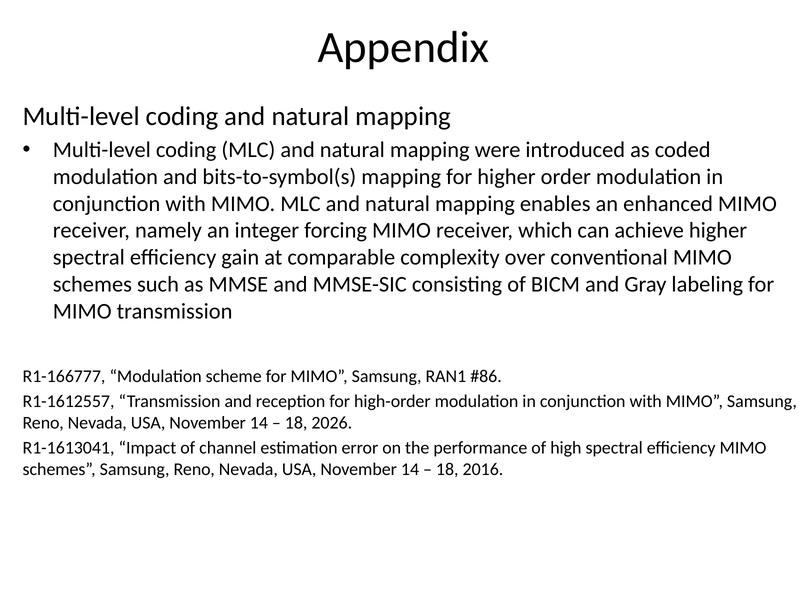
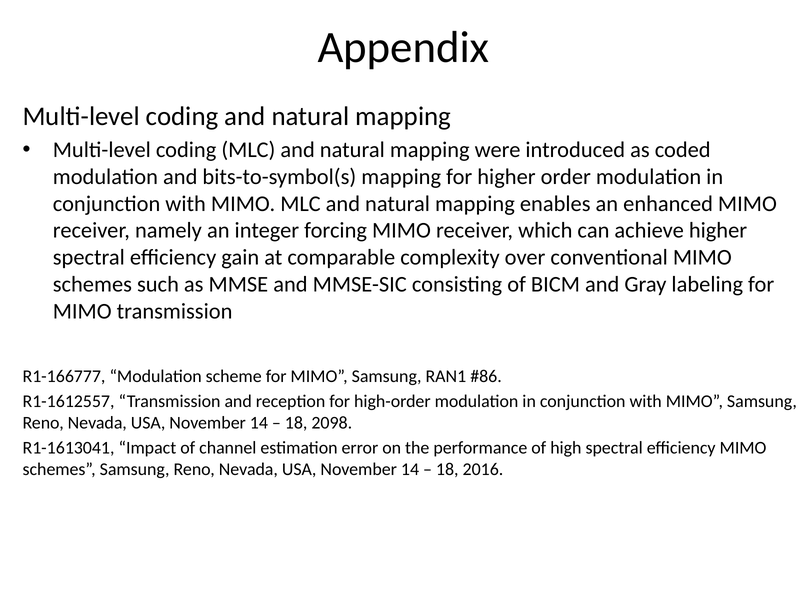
2026: 2026 -> 2098
